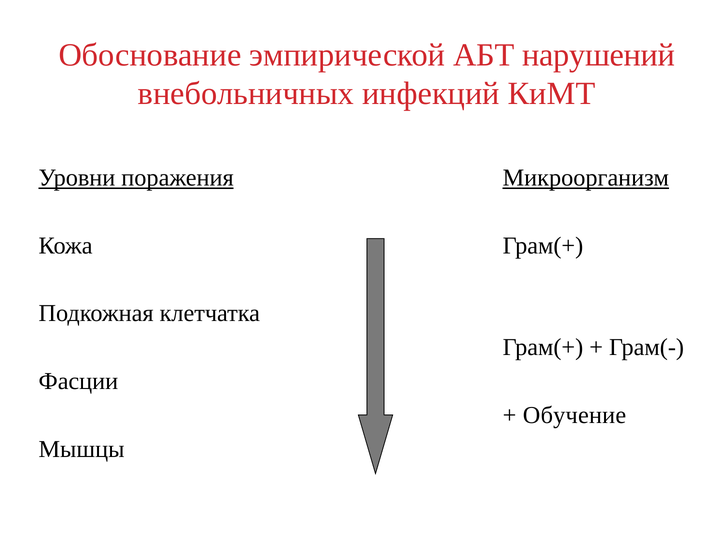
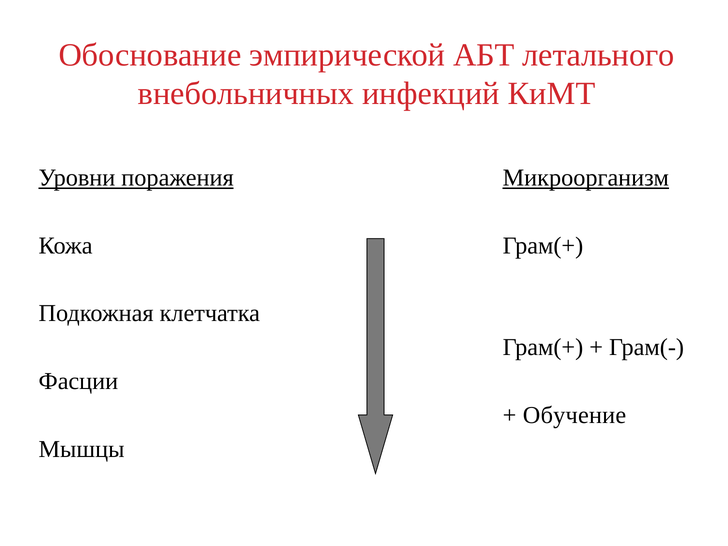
нарушений: нарушений -> летального
